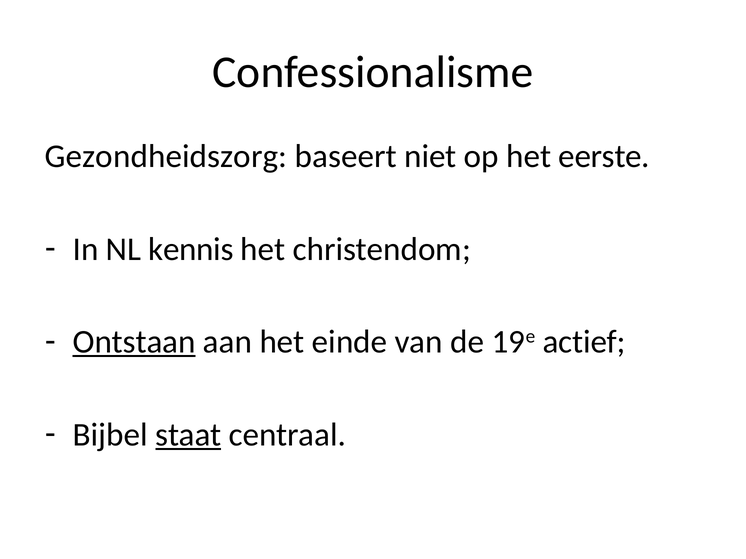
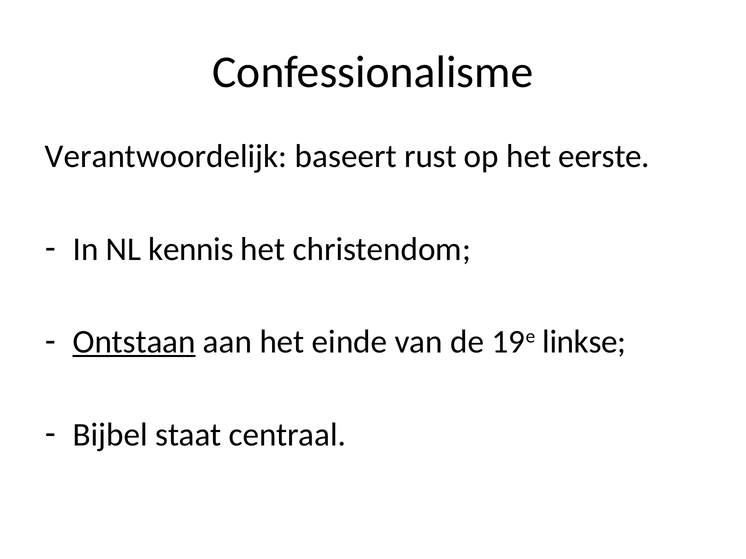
Gezondheidszorg: Gezondheidszorg -> Verantwoordelijk
niet: niet -> rust
actief: actief -> linkse
staat underline: present -> none
